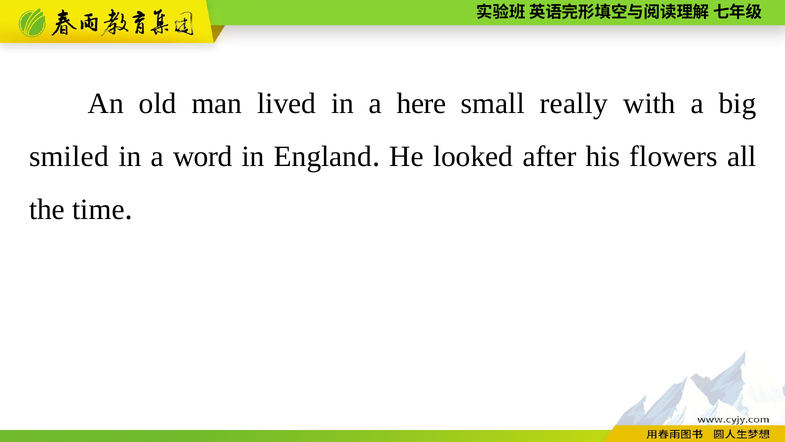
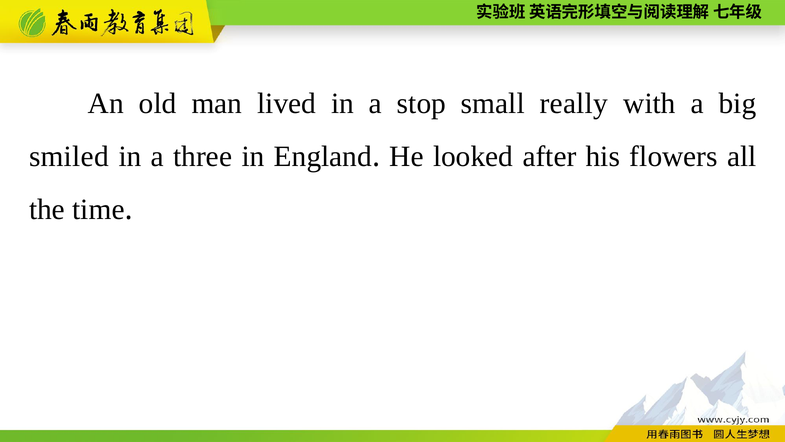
here: here -> stop
word: word -> three
